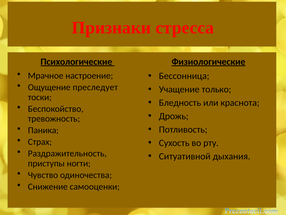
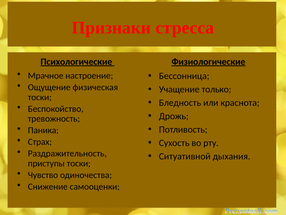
преследует: преследует -> физическая
приступы ногти: ногти -> тоски
